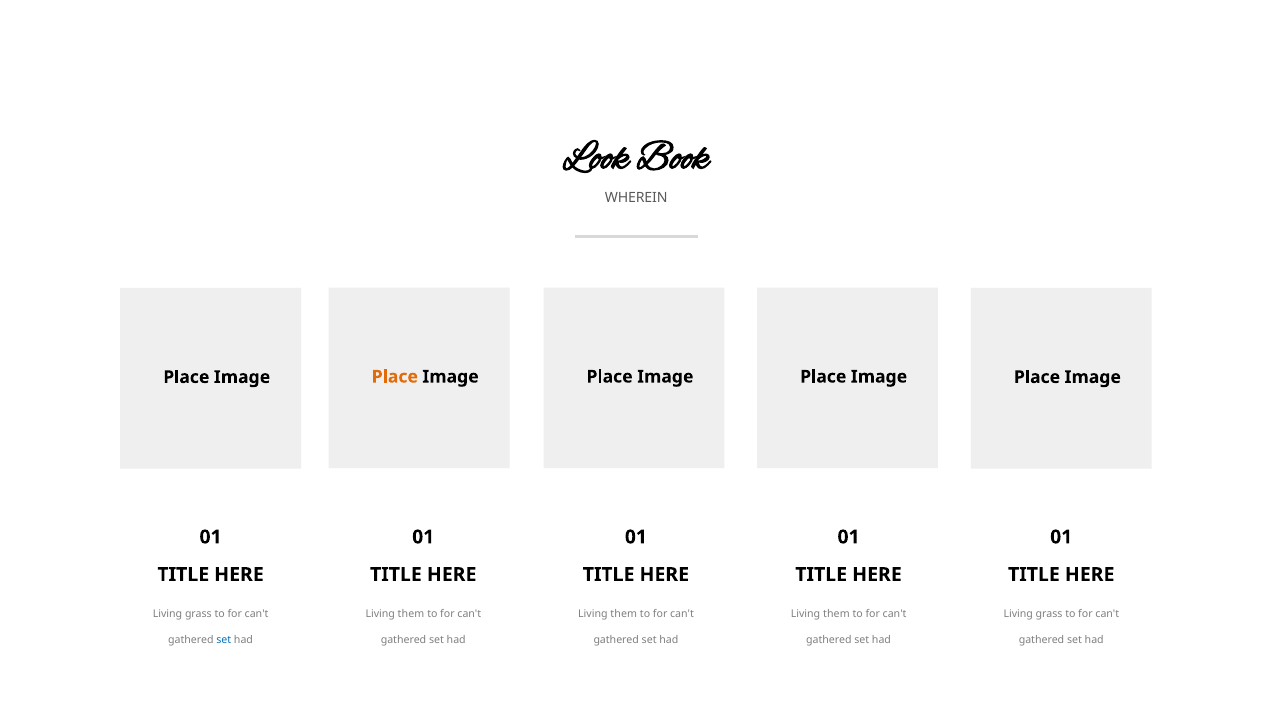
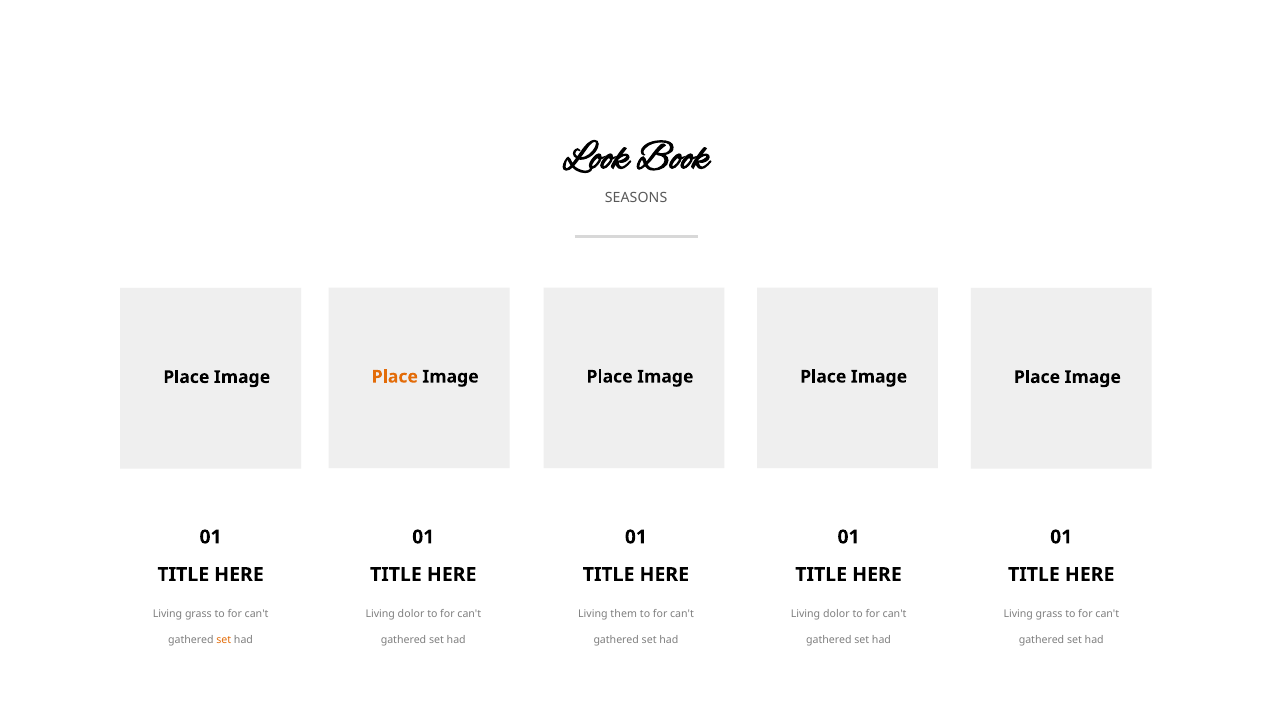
WHEREIN: WHEREIN -> SEASONS
them at (411, 615): them -> dolor
them at (836, 615): them -> dolor
set at (224, 640) colour: blue -> orange
